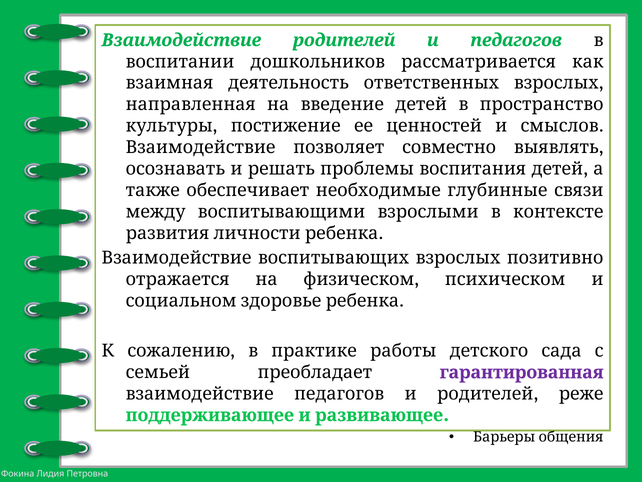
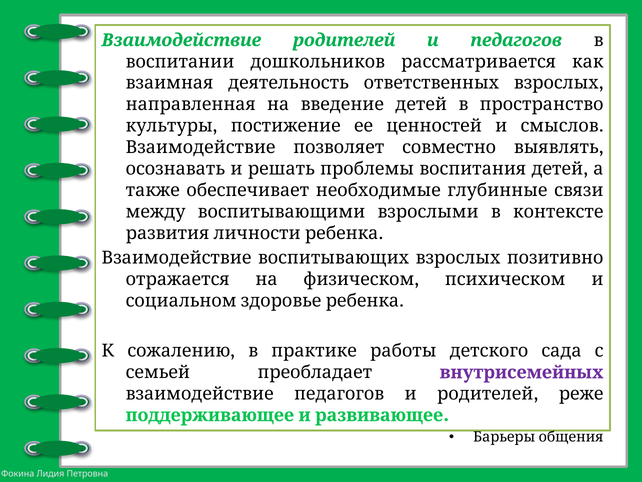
гарантированная: гарантированная -> внутрисемейных
